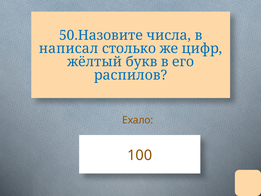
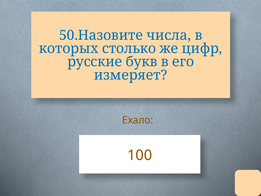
написал: написал -> которых
жёлтый: жёлтый -> русские
распилов: распилов -> измеряет
